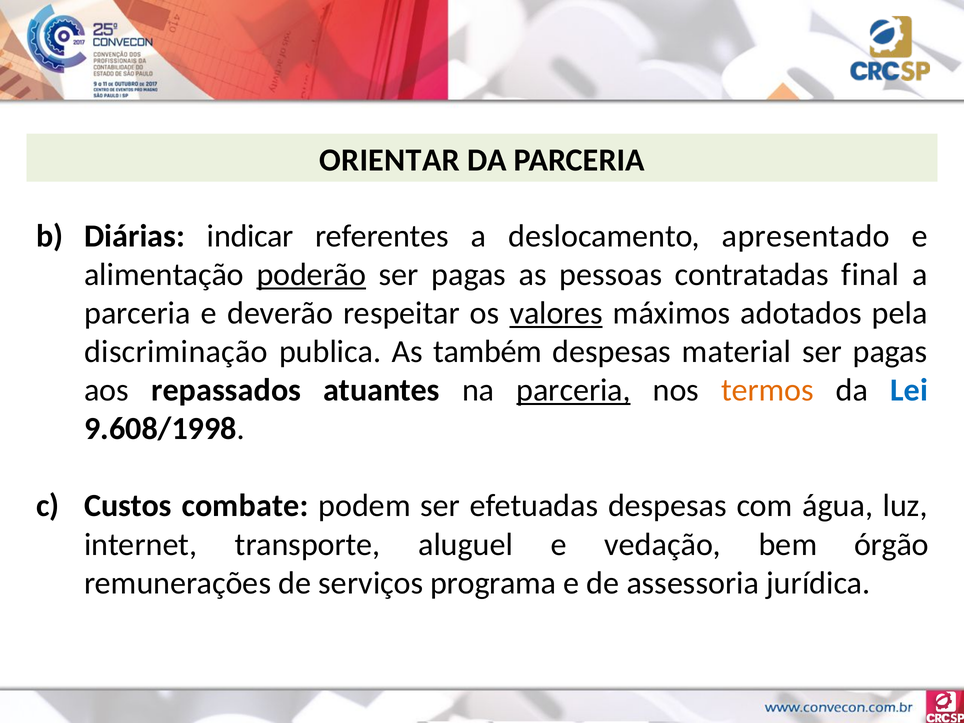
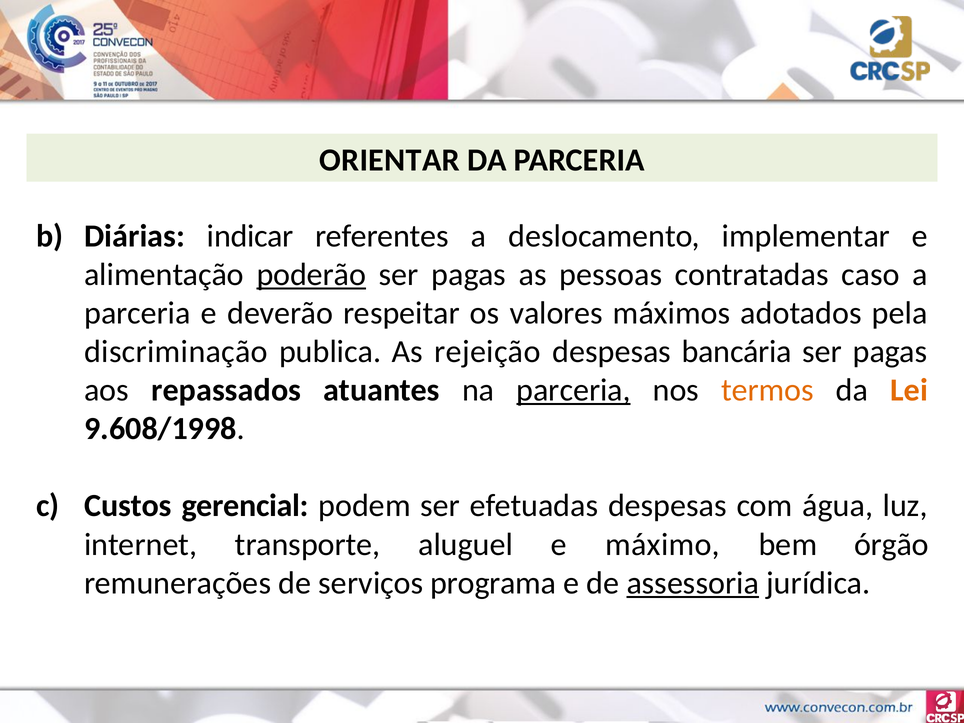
apresentado: apresentado -> implementar
final: final -> caso
valores underline: present -> none
também: também -> rejeição
material: material -> bancária
Lei colour: blue -> orange
combate: combate -> gerencial
vedação: vedação -> máximo
assessoria underline: none -> present
